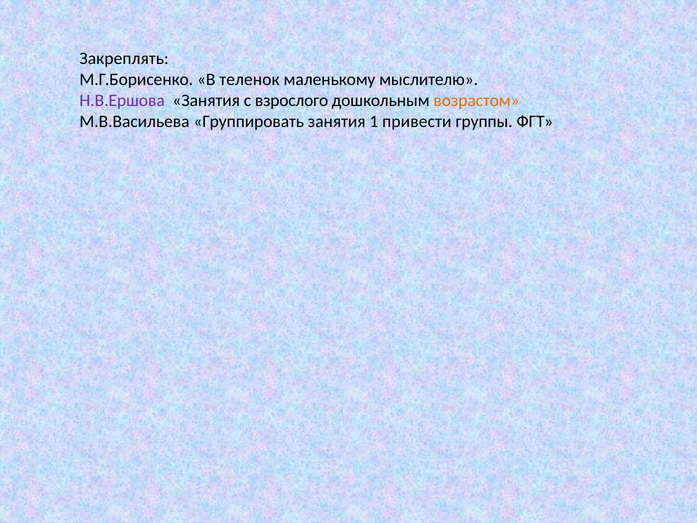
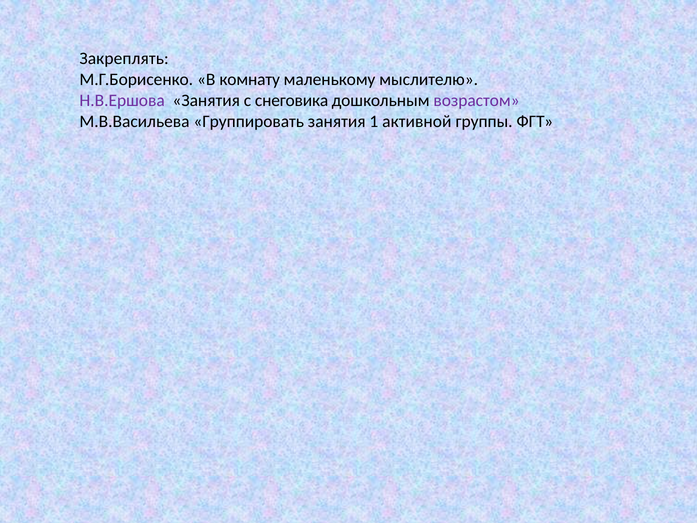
теленок: теленок -> комнату
взрослого: взрослого -> снеговика
возрастом colour: orange -> purple
привести: привести -> активной
